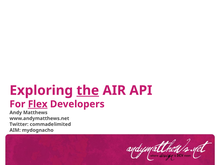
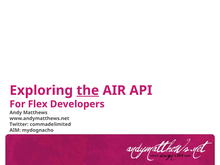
Flex underline: present -> none
